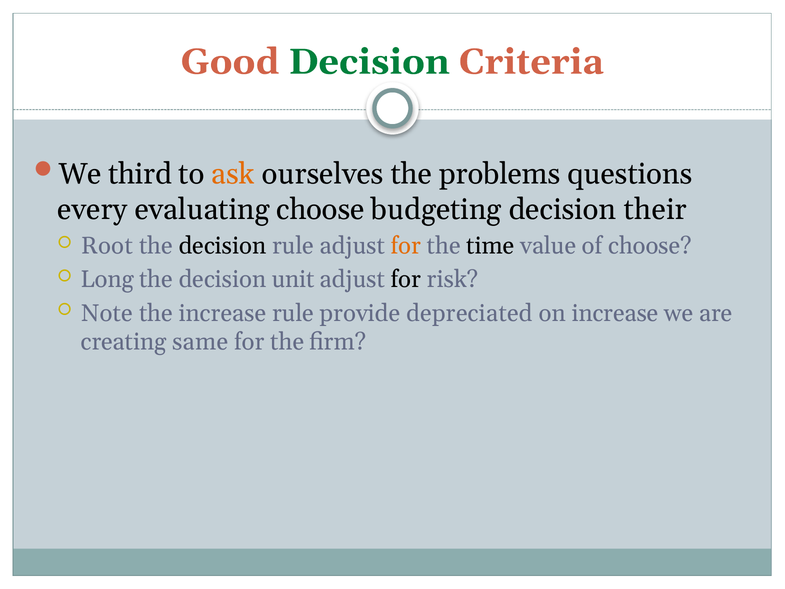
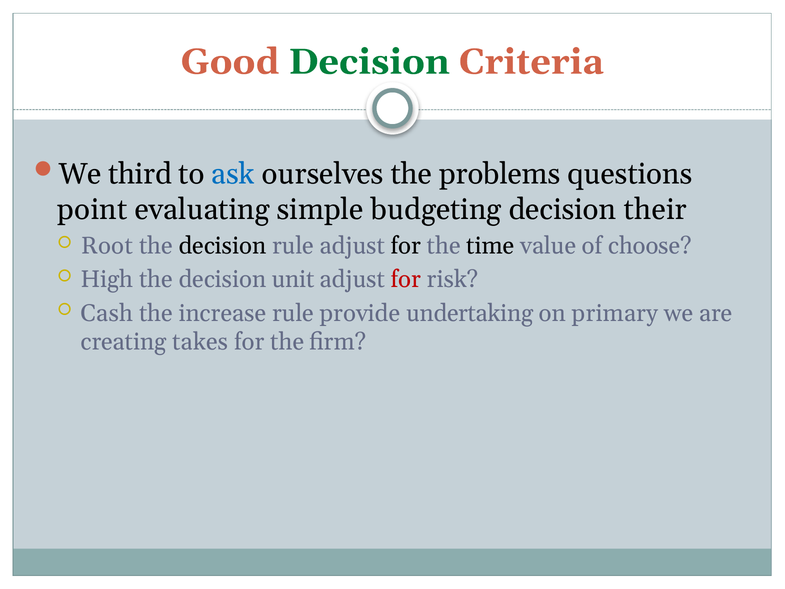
ask colour: orange -> blue
every: every -> point
evaluating choose: choose -> simple
for at (406, 246) colour: orange -> black
Long: Long -> High
for at (406, 279) colour: black -> red
Note: Note -> Cash
depreciated: depreciated -> undertaking
on increase: increase -> primary
same: same -> takes
